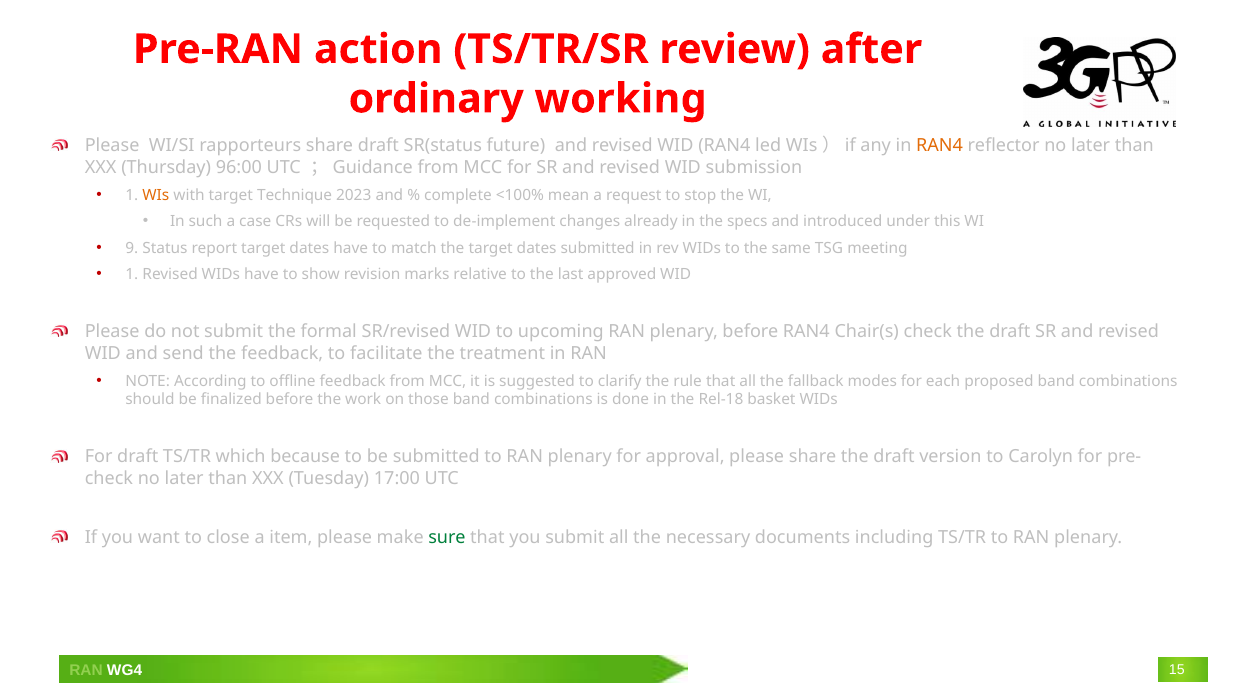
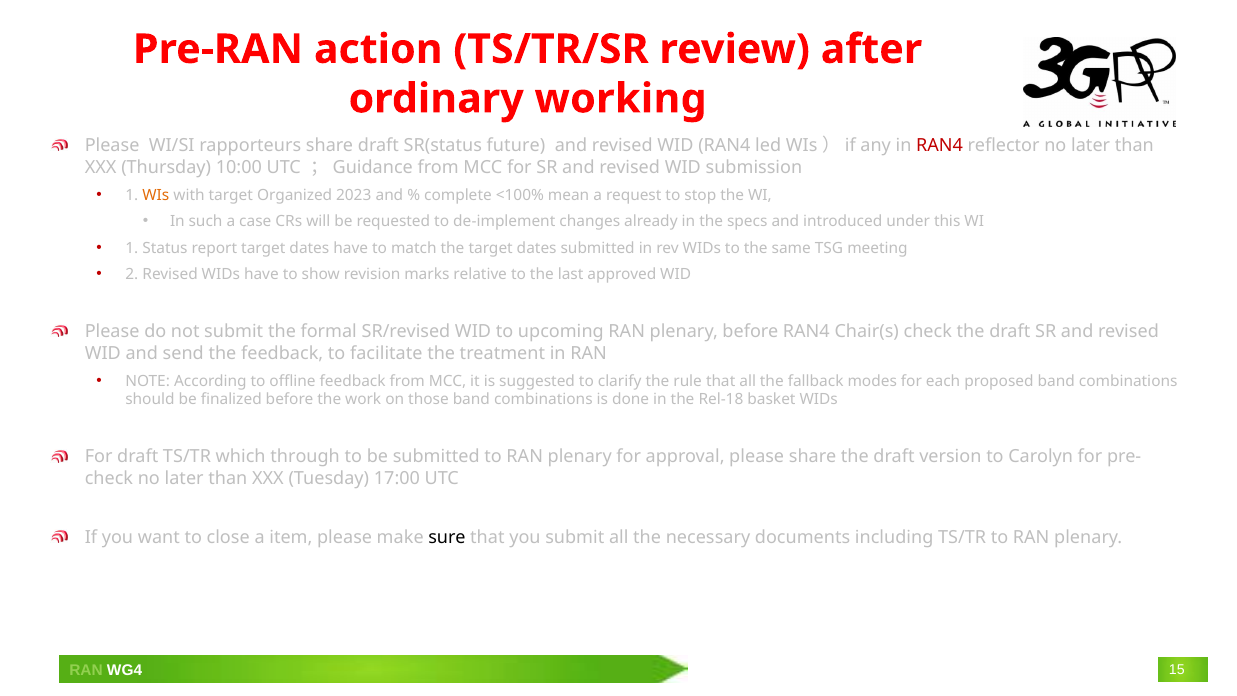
RAN4 at (940, 146) colour: orange -> red
96:00: 96:00 -> 10:00
Technique: Technique -> Organized
9 at (132, 248): 9 -> 1
1 at (132, 274): 1 -> 2
because: because -> through
sure colour: green -> black
